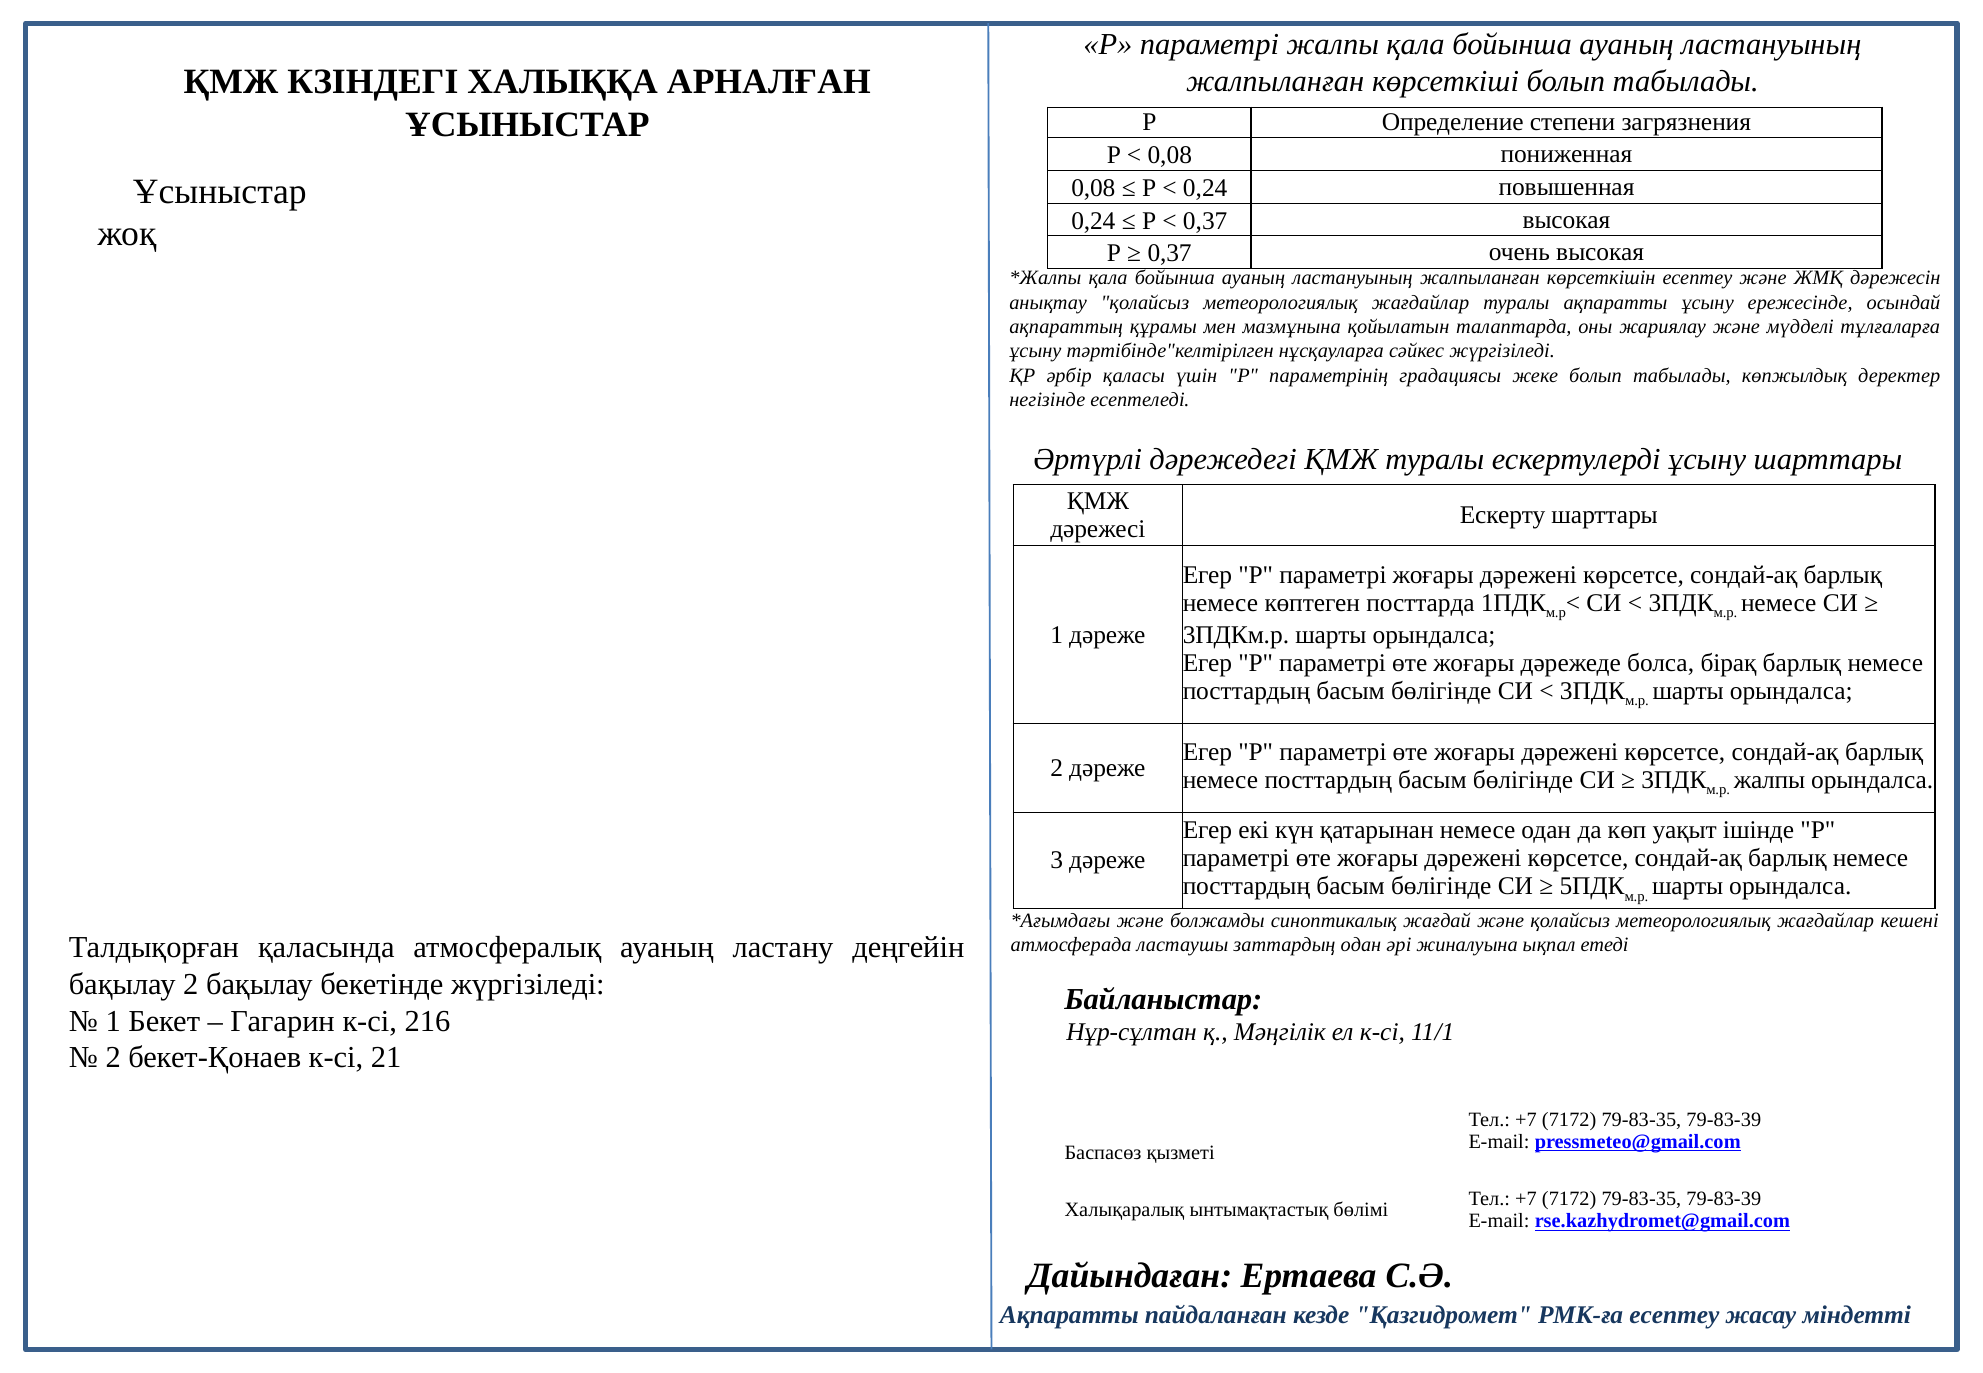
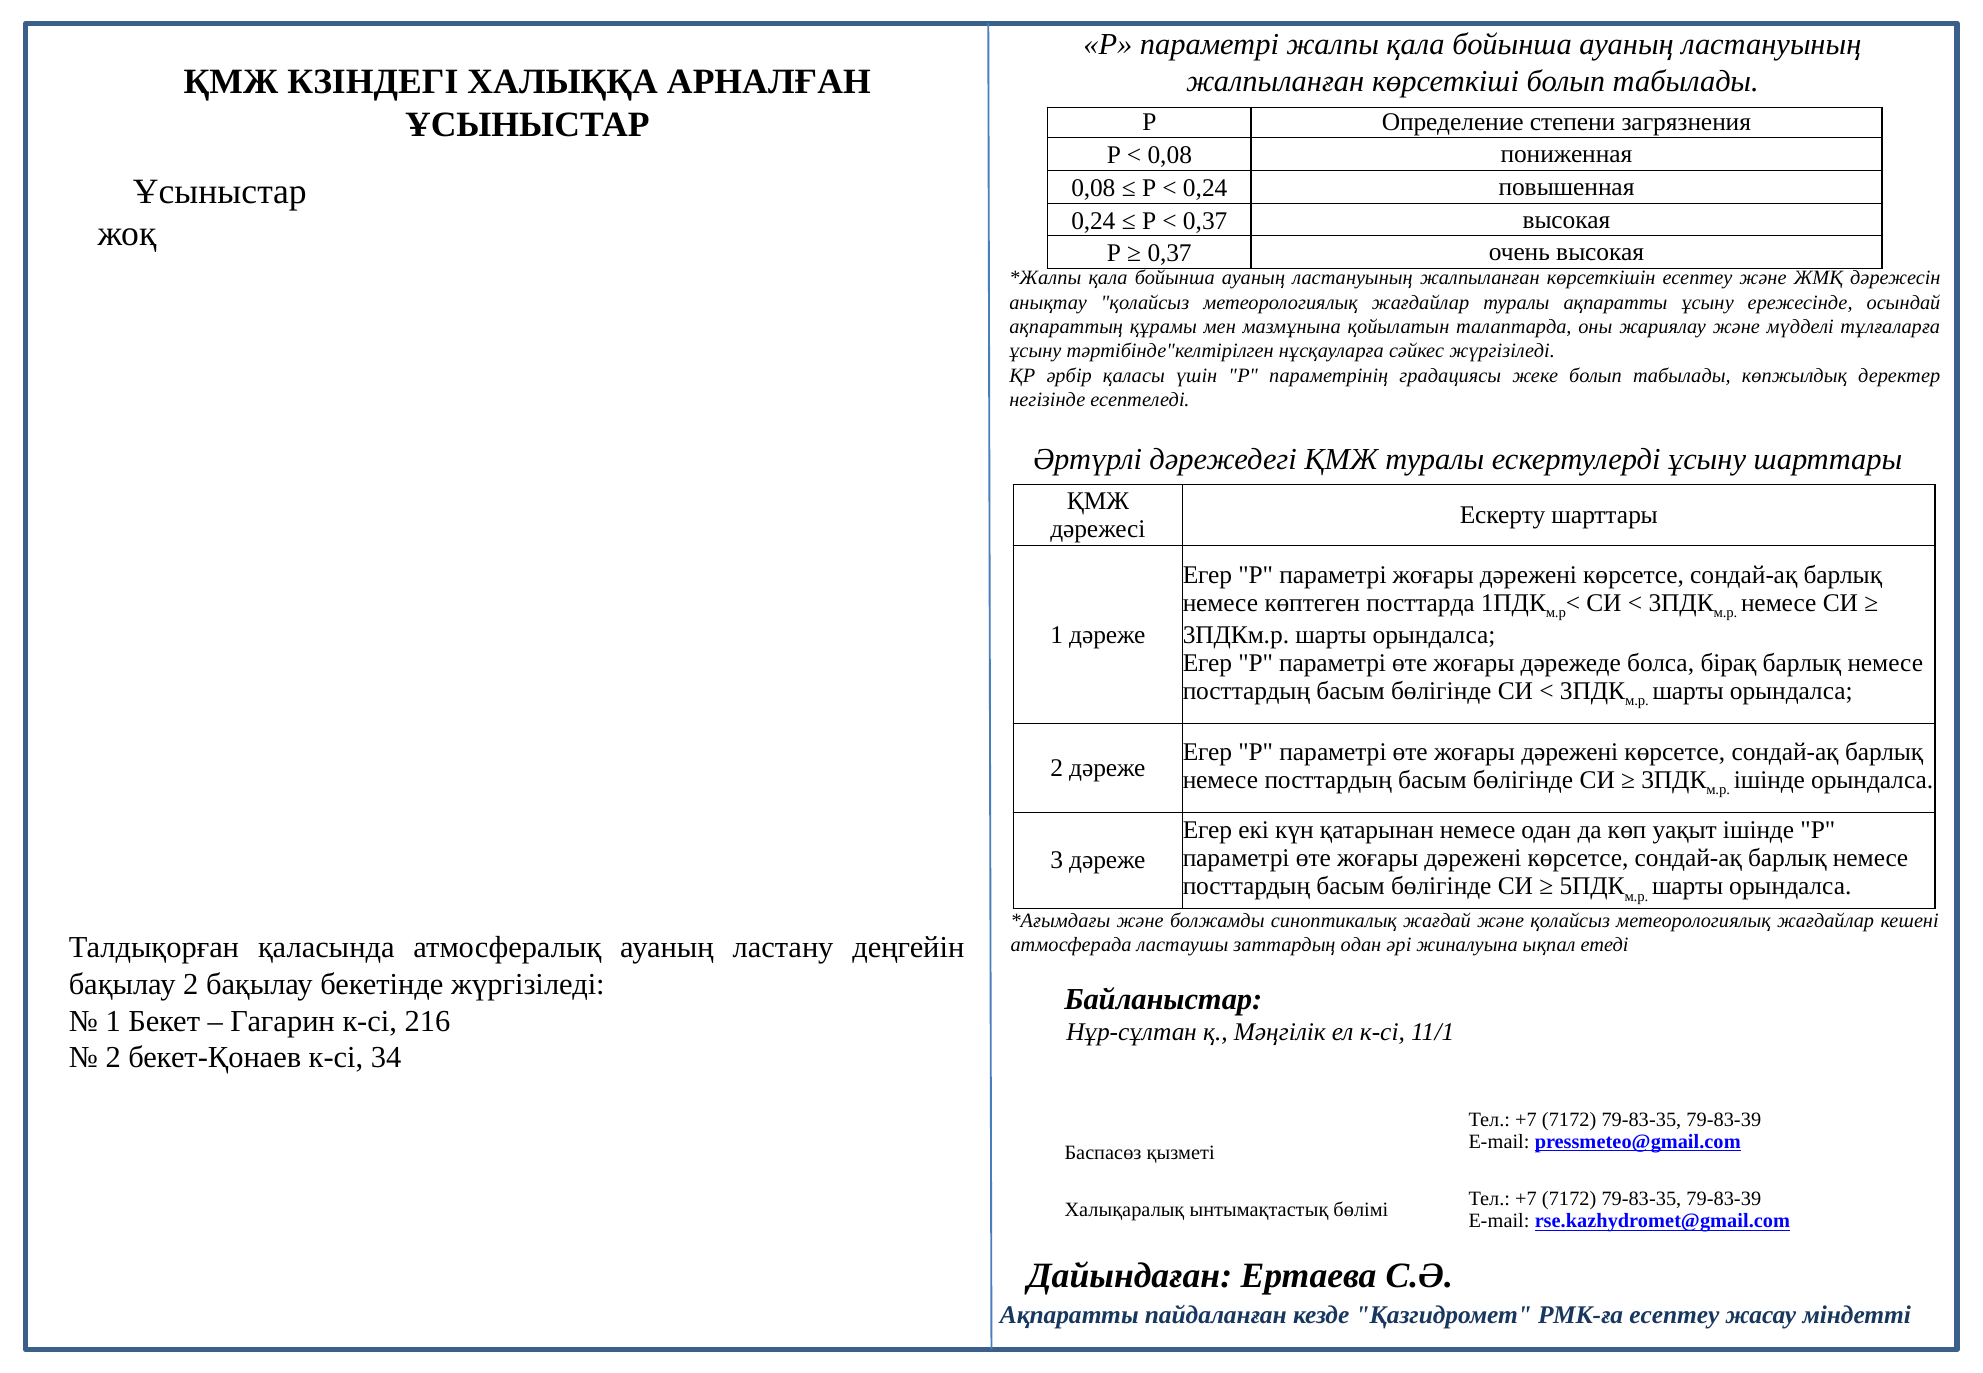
жалпы at (1769, 780): жалпы -> ішінде
21: 21 -> 34
